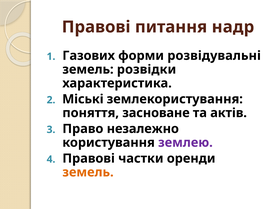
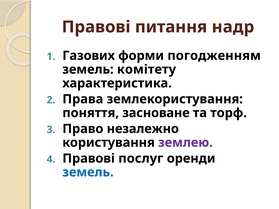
розвідувальні: розвідувальні -> погодженням
розвідки: розвідки -> комітету
Міські: Міські -> Права
актів: актів -> торф
частки: частки -> послуг
земель at (88, 172) colour: orange -> blue
